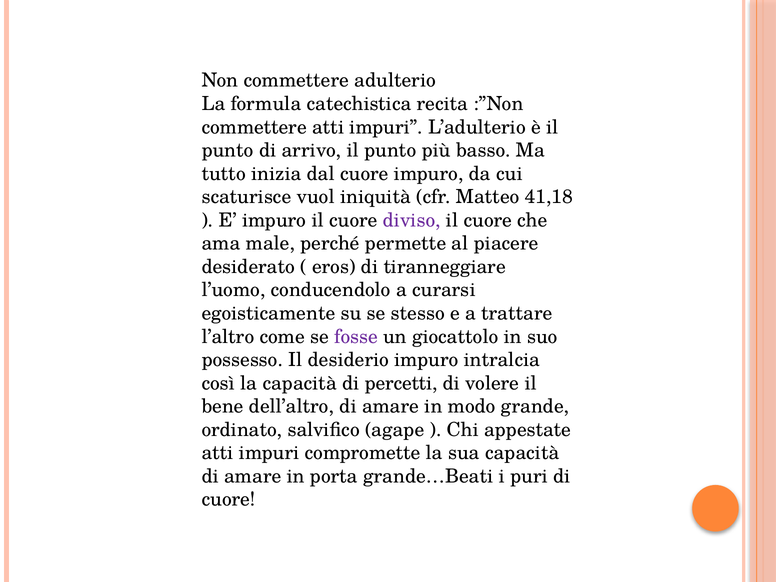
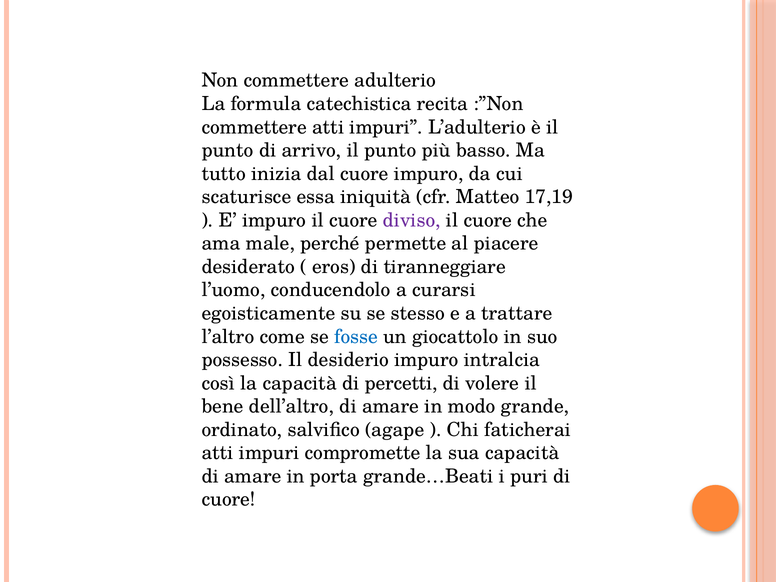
vuol: vuol -> essa
41,18: 41,18 -> 17,19
fosse colour: purple -> blue
appestate: appestate -> faticherai
